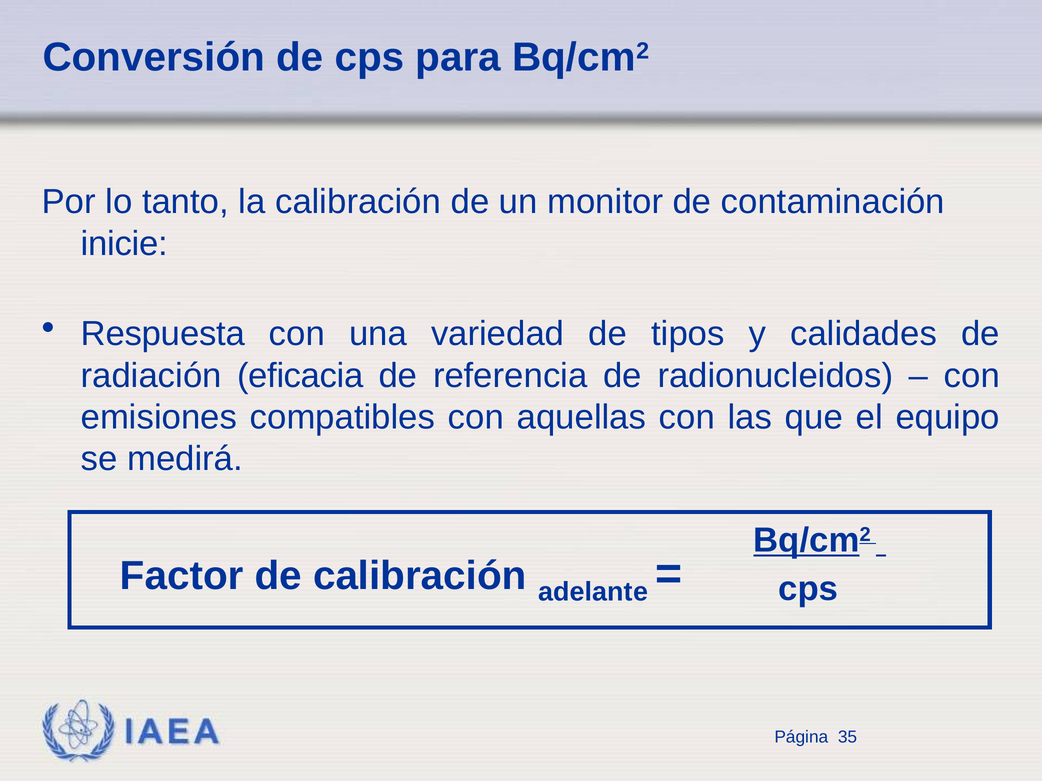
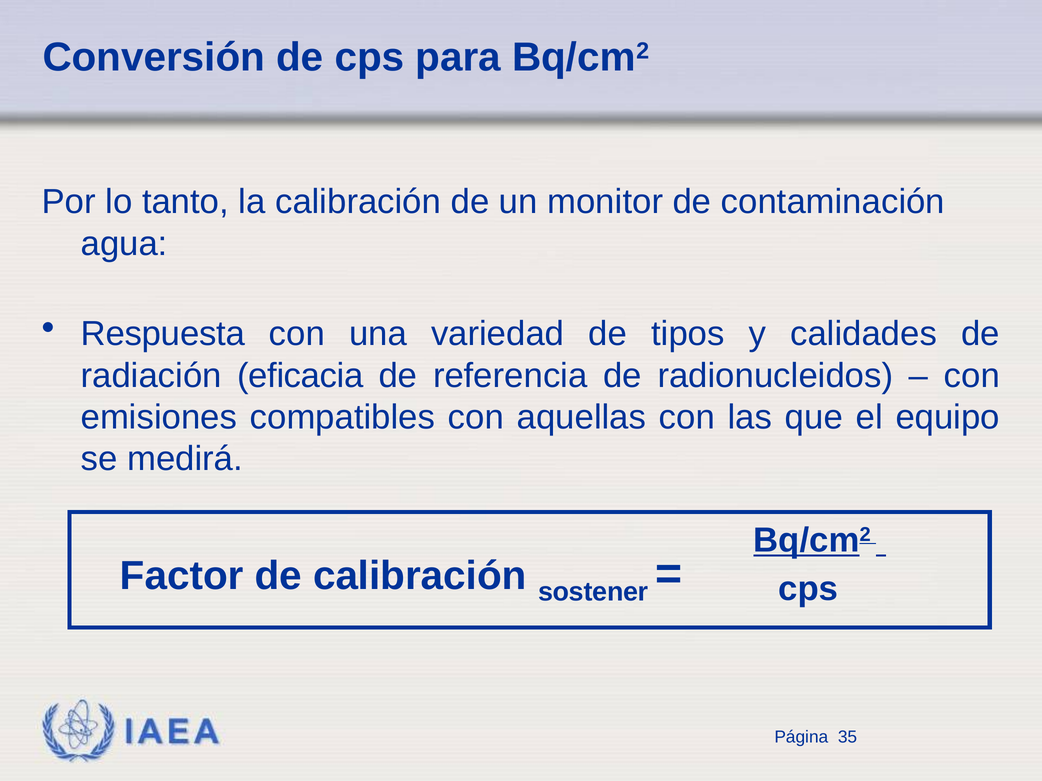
inicie: inicie -> agua
adelante: adelante -> sostener
